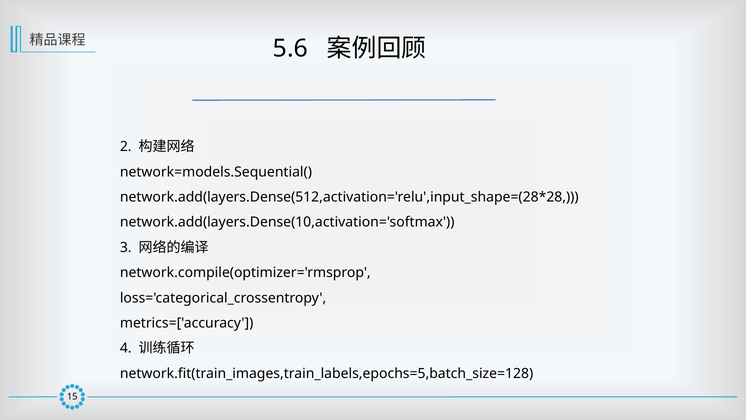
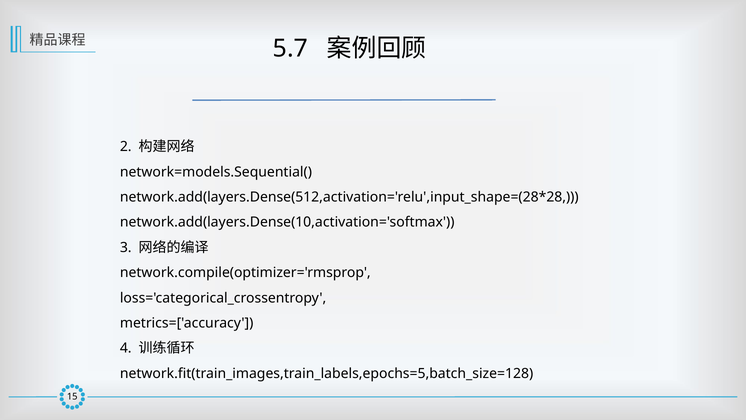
5.6: 5.6 -> 5.7
